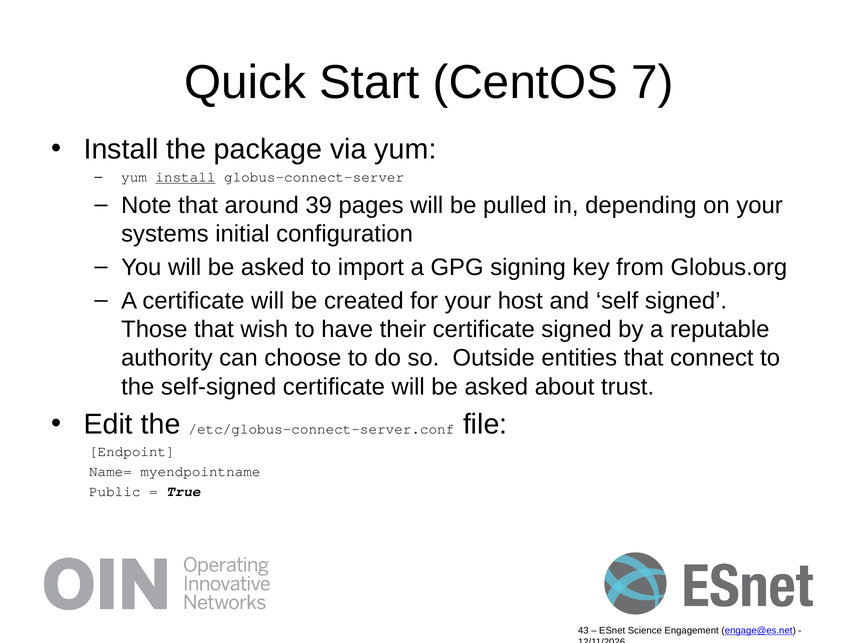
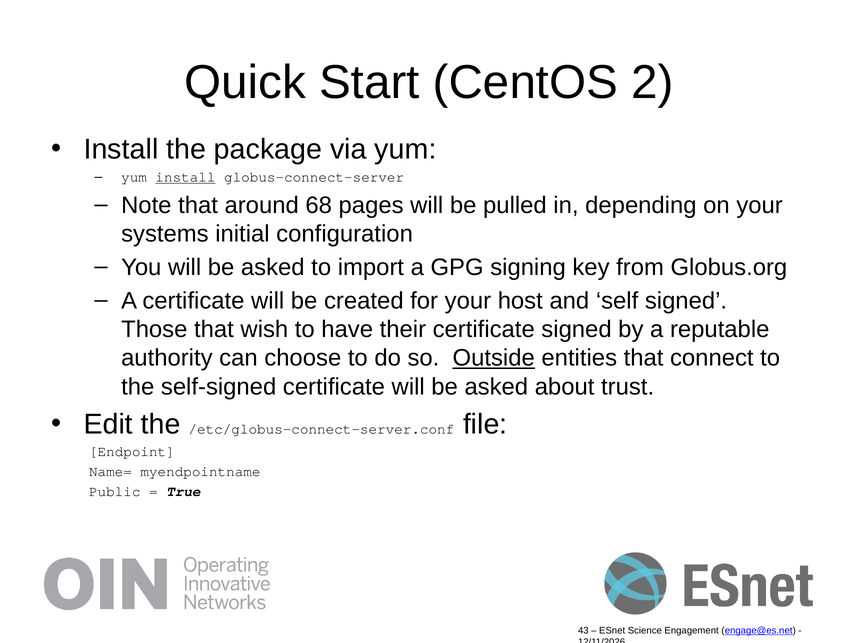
7: 7 -> 2
39: 39 -> 68
Outside underline: none -> present
